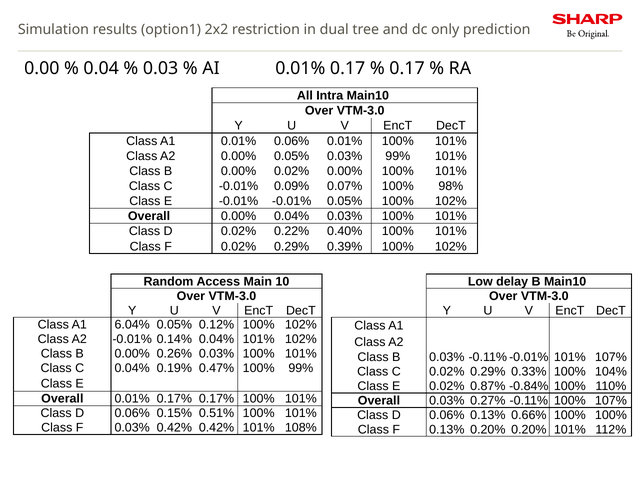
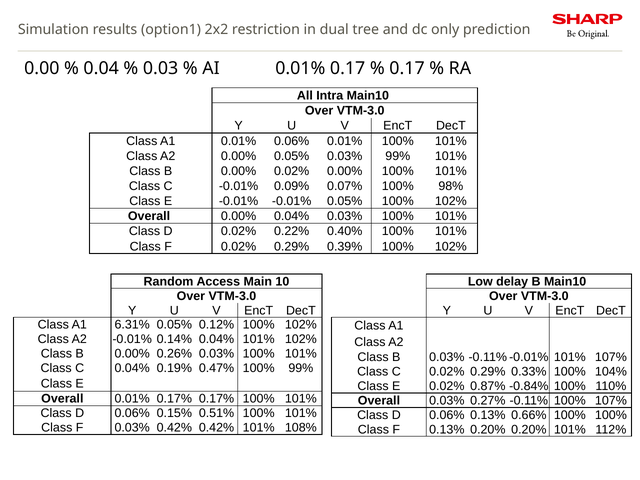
6.04%: 6.04% -> 6.31%
